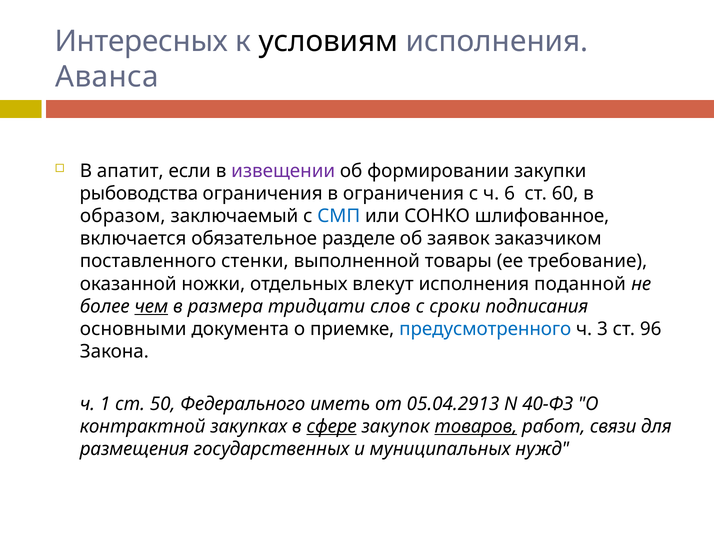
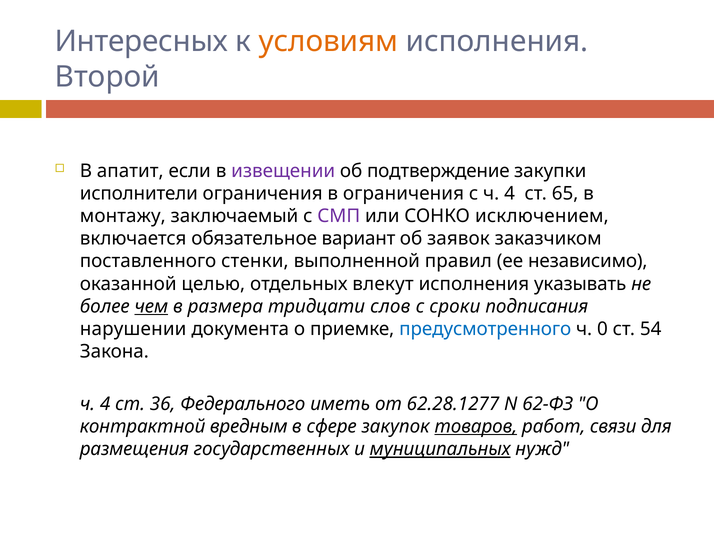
условиям colour: black -> orange
Аванса: Аванса -> Второй
формировании: формировании -> подтверждение
рыбоводства: рыбоводства -> исполнители
с ч 6: 6 -> 4
60: 60 -> 65
образом: образом -> монтажу
СМП colour: blue -> purple
шлифованное: шлифованное -> исключением
разделе: разделе -> вариант
товары: товары -> правил
требование: требование -> независимо
ножки: ножки -> целью
поданной: поданной -> указывать
основными: основными -> нарушении
3: 3 -> 0
96: 96 -> 54
1 at (105, 404): 1 -> 4
50: 50 -> 36
05.04.2913: 05.04.2913 -> 62.28.1277
40-ФЗ: 40-ФЗ -> 62-ФЗ
закупках: закупках -> вредным
сфере underline: present -> none
муниципальных underline: none -> present
